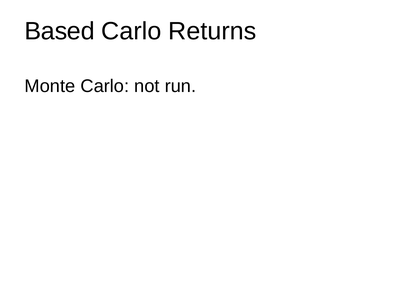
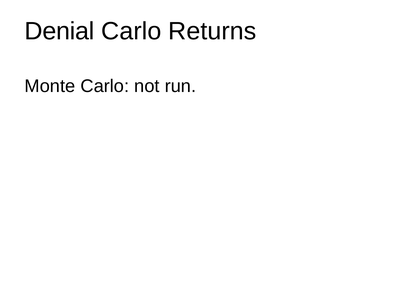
Based: Based -> Denial
